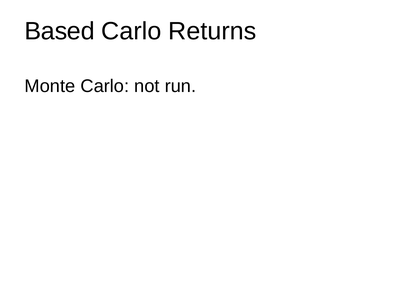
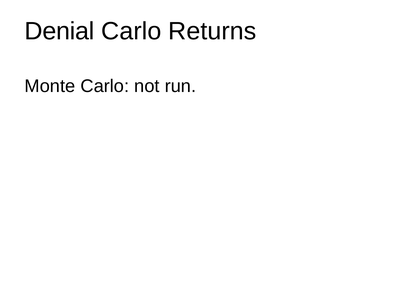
Based: Based -> Denial
